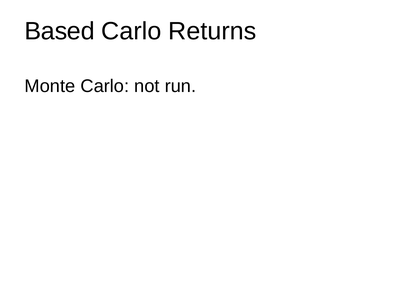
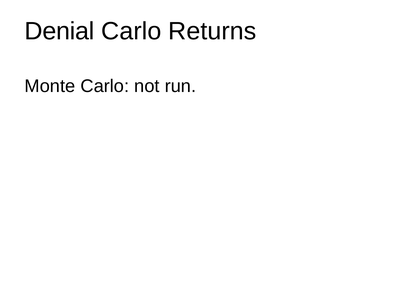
Based: Based -> Denial
